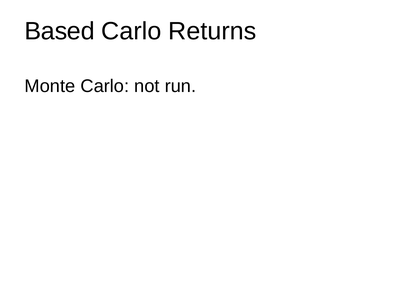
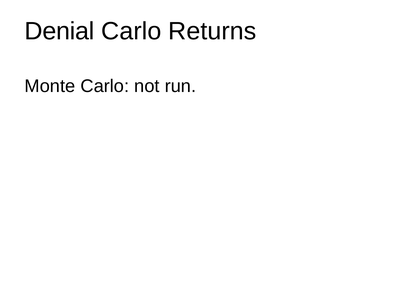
Based: Based -> Denial
